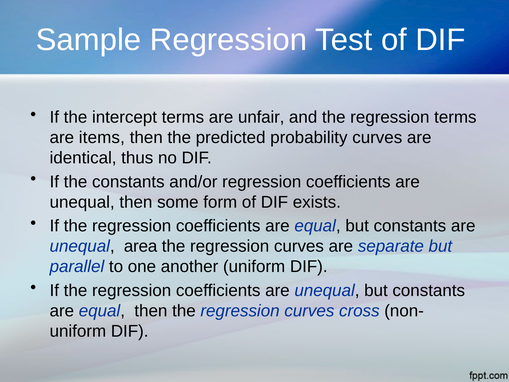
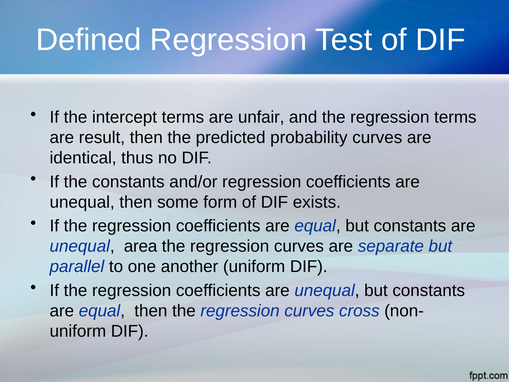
Sample: Sample -> Defined
items: items -> result
